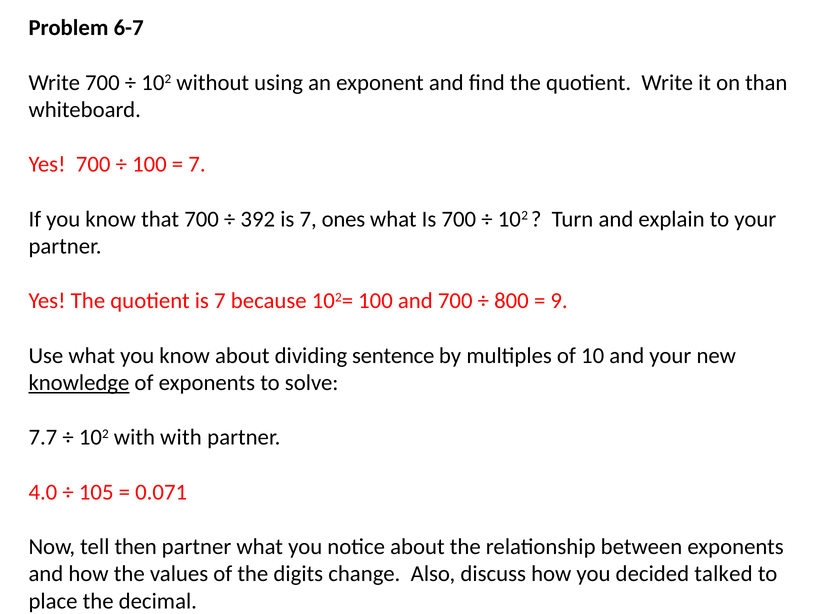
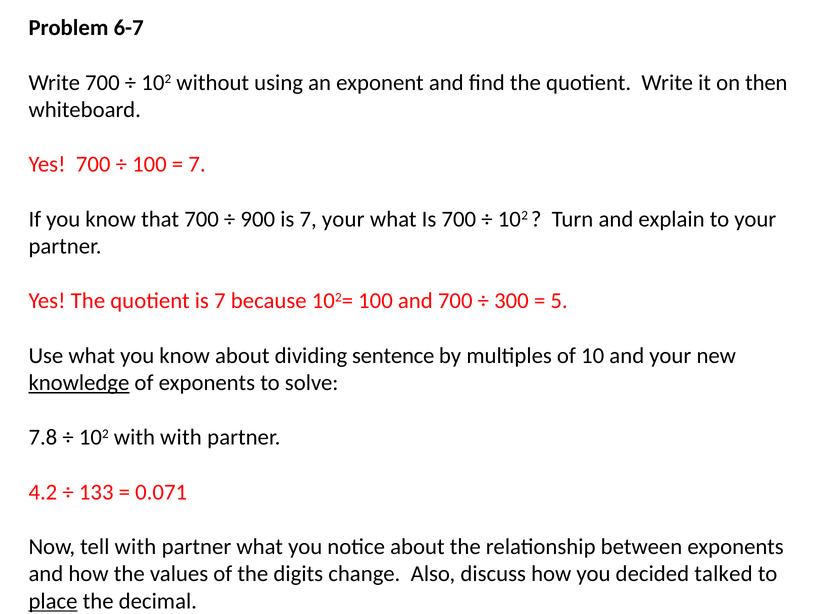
than: than -> then
392: 392 -> 900
7 ones: ones -> your
800: 800 -> 300
9: 9 -> 5
7.7: 7.7 -> 7.8
4.0: 4.0 -> 4.2
105: 105 -> 133
tell then: then -> with
place underline: none -> present
